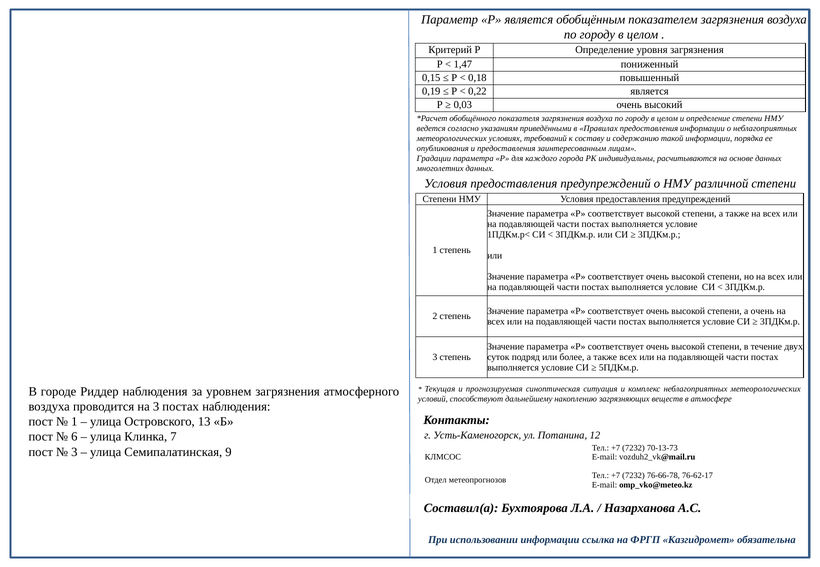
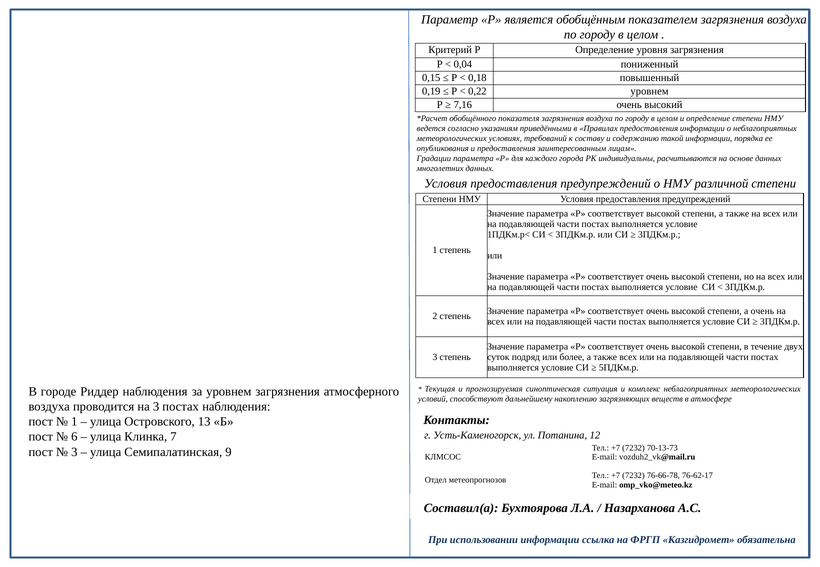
1,47: 1,47 -> 0,04
0,22 является: является -> уровнем
0,03: 0,03 -> 7,16
